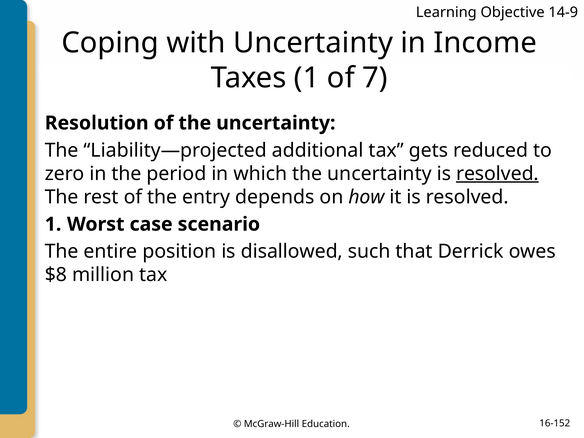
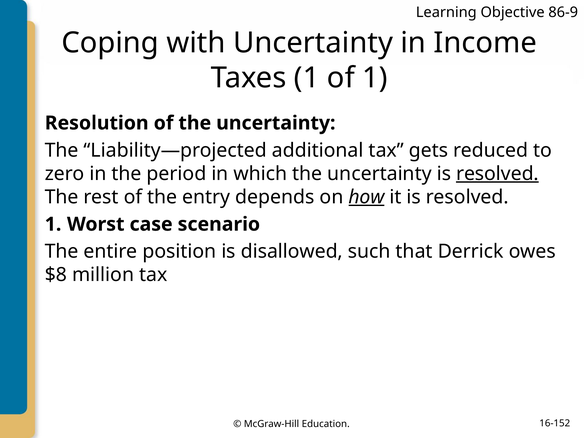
14-9: 14-9 -> 86-9
of 7: 7 -> 1
how underline: none -> present
